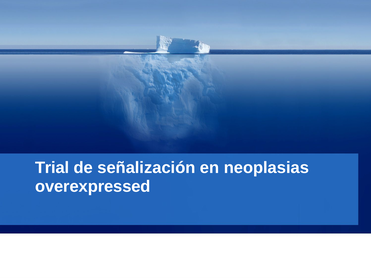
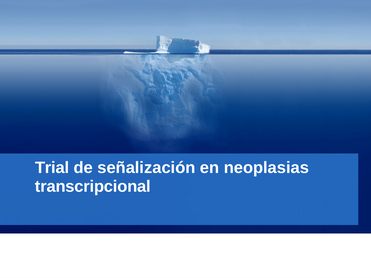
overexpressed: overexpressed -> transcripcional
